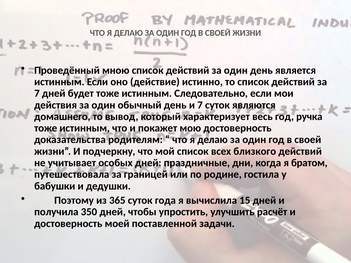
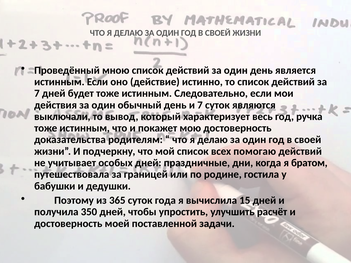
домашнего: домашнего -> выключали
близкого: близкого -> помогаю
